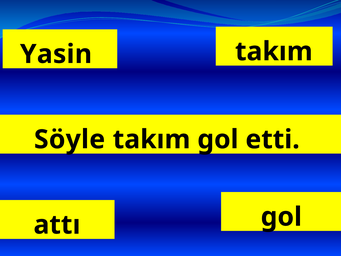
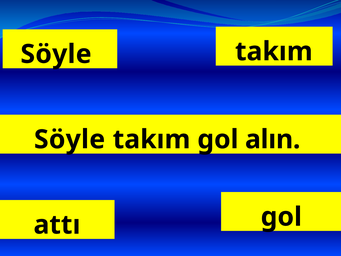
Yasin at (56, 54): Yasin -> Söyle
etti: etti -> alın
